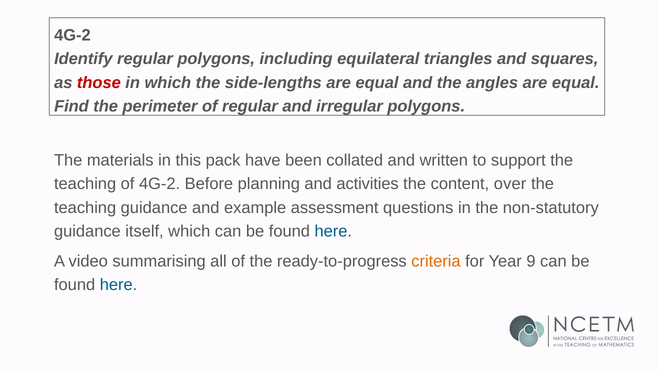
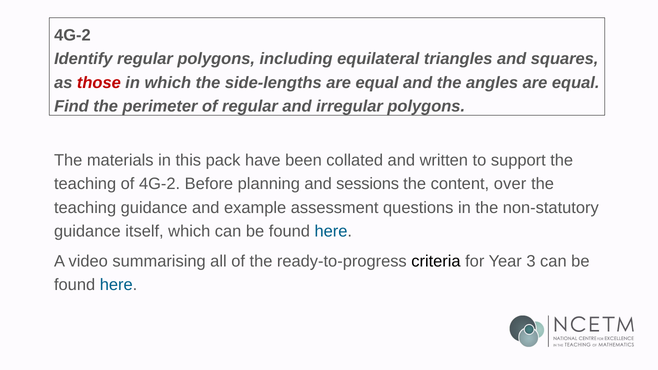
activities: activities -> sessions
criteria colour: orange -> black
9: 9 -> 3
